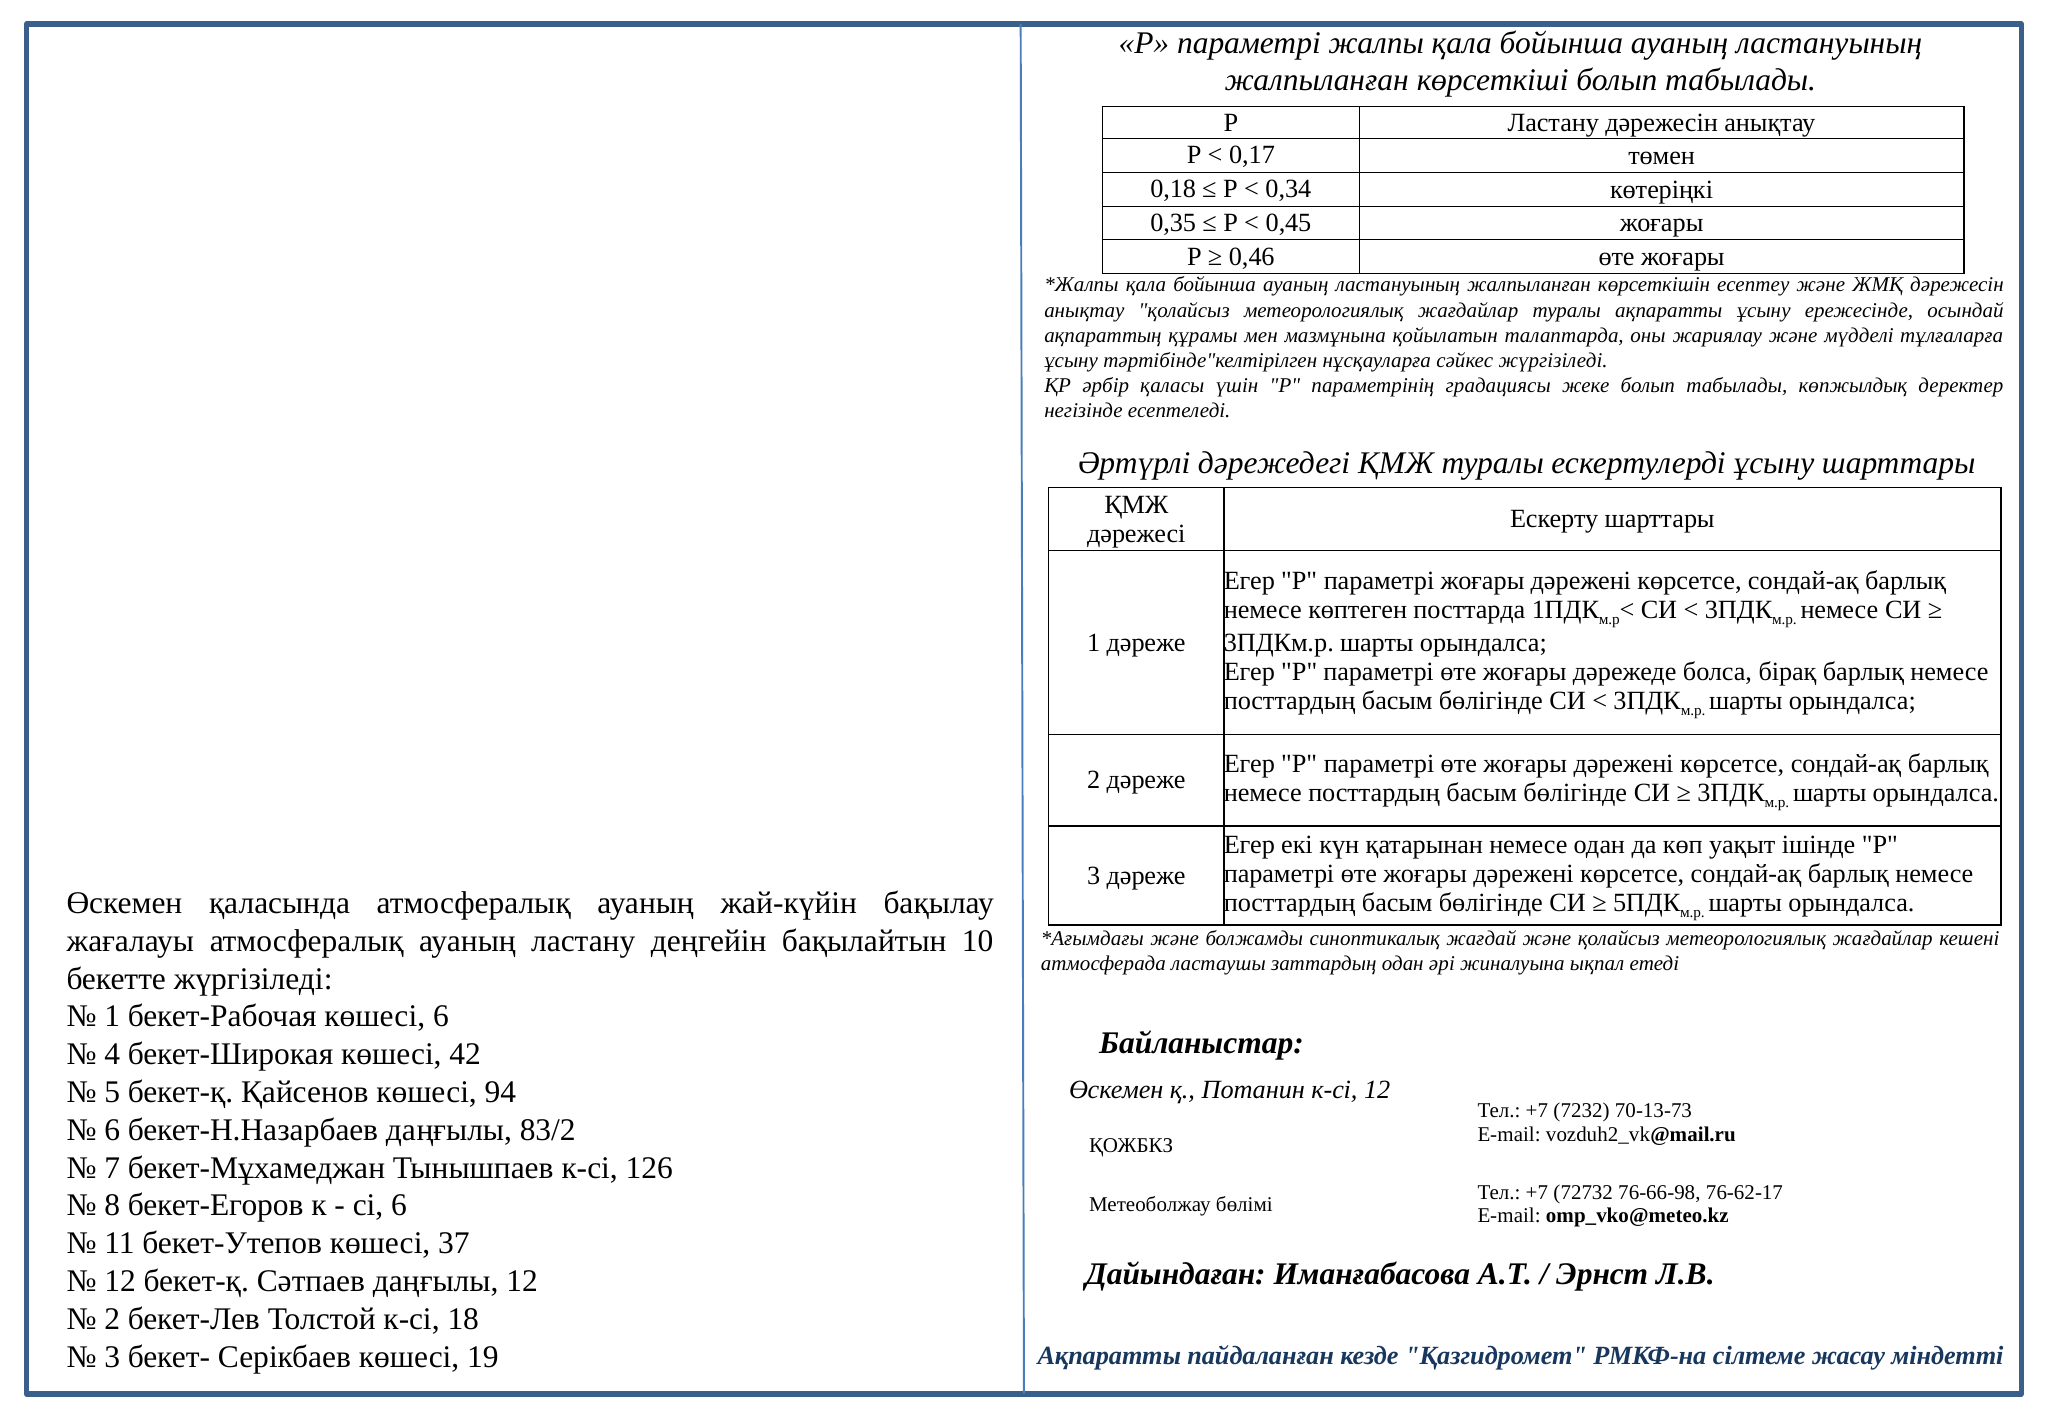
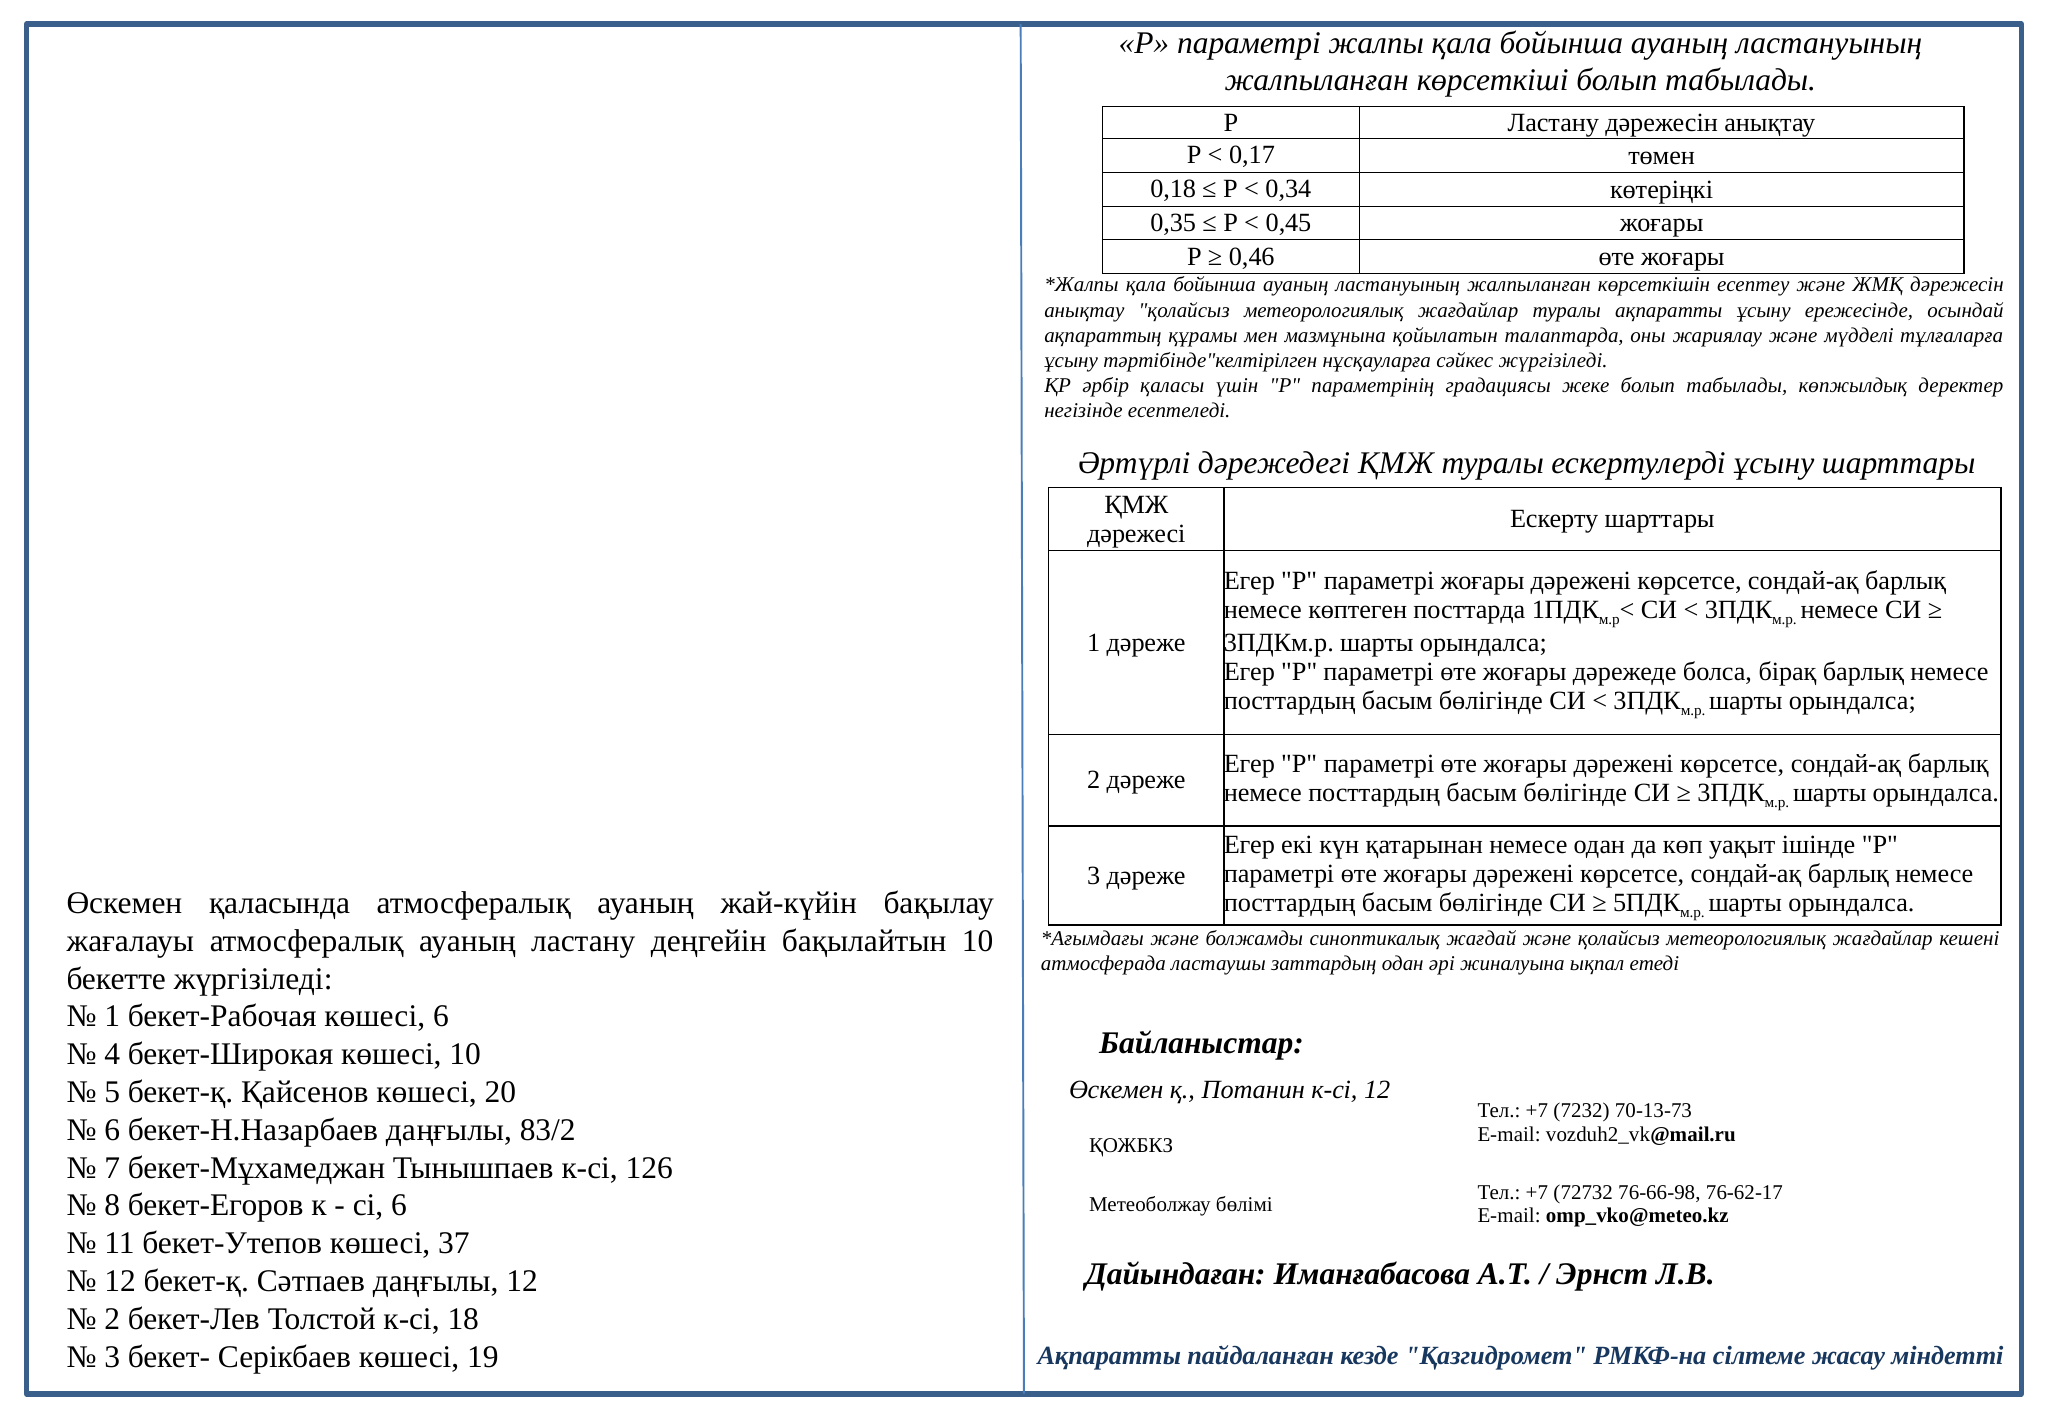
көшесі 42: 42 -> 10
94: 94 -> 20
